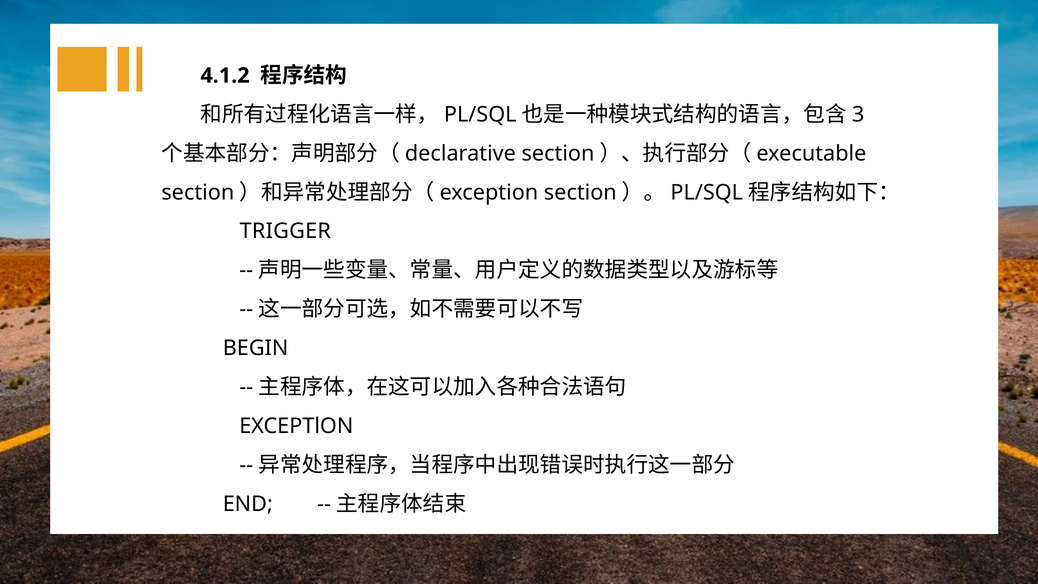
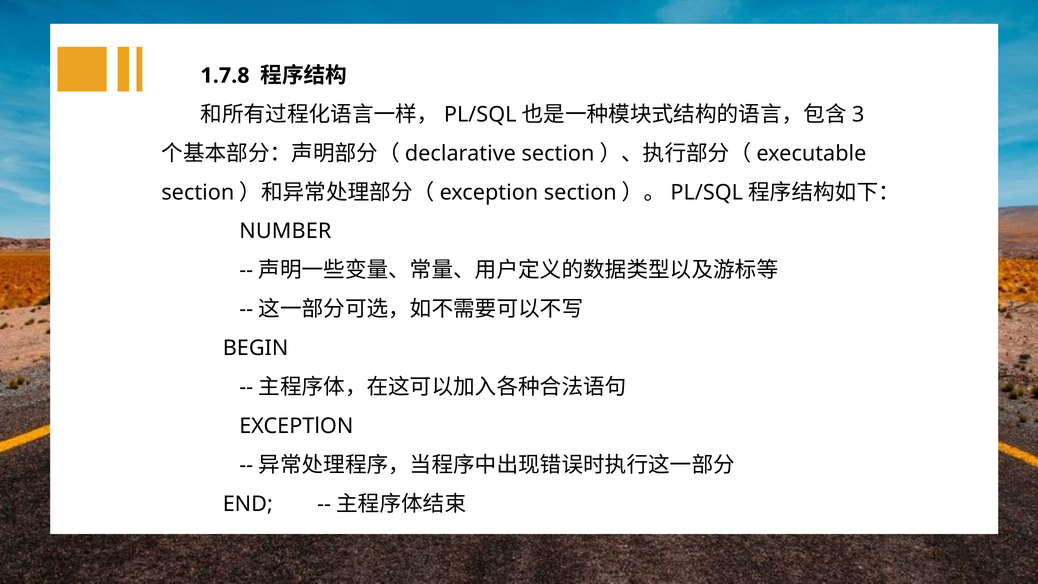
4.1.2: 4.1.2 -> 1.7.8
TRIGGER: TRIGGER -> NUMBER
